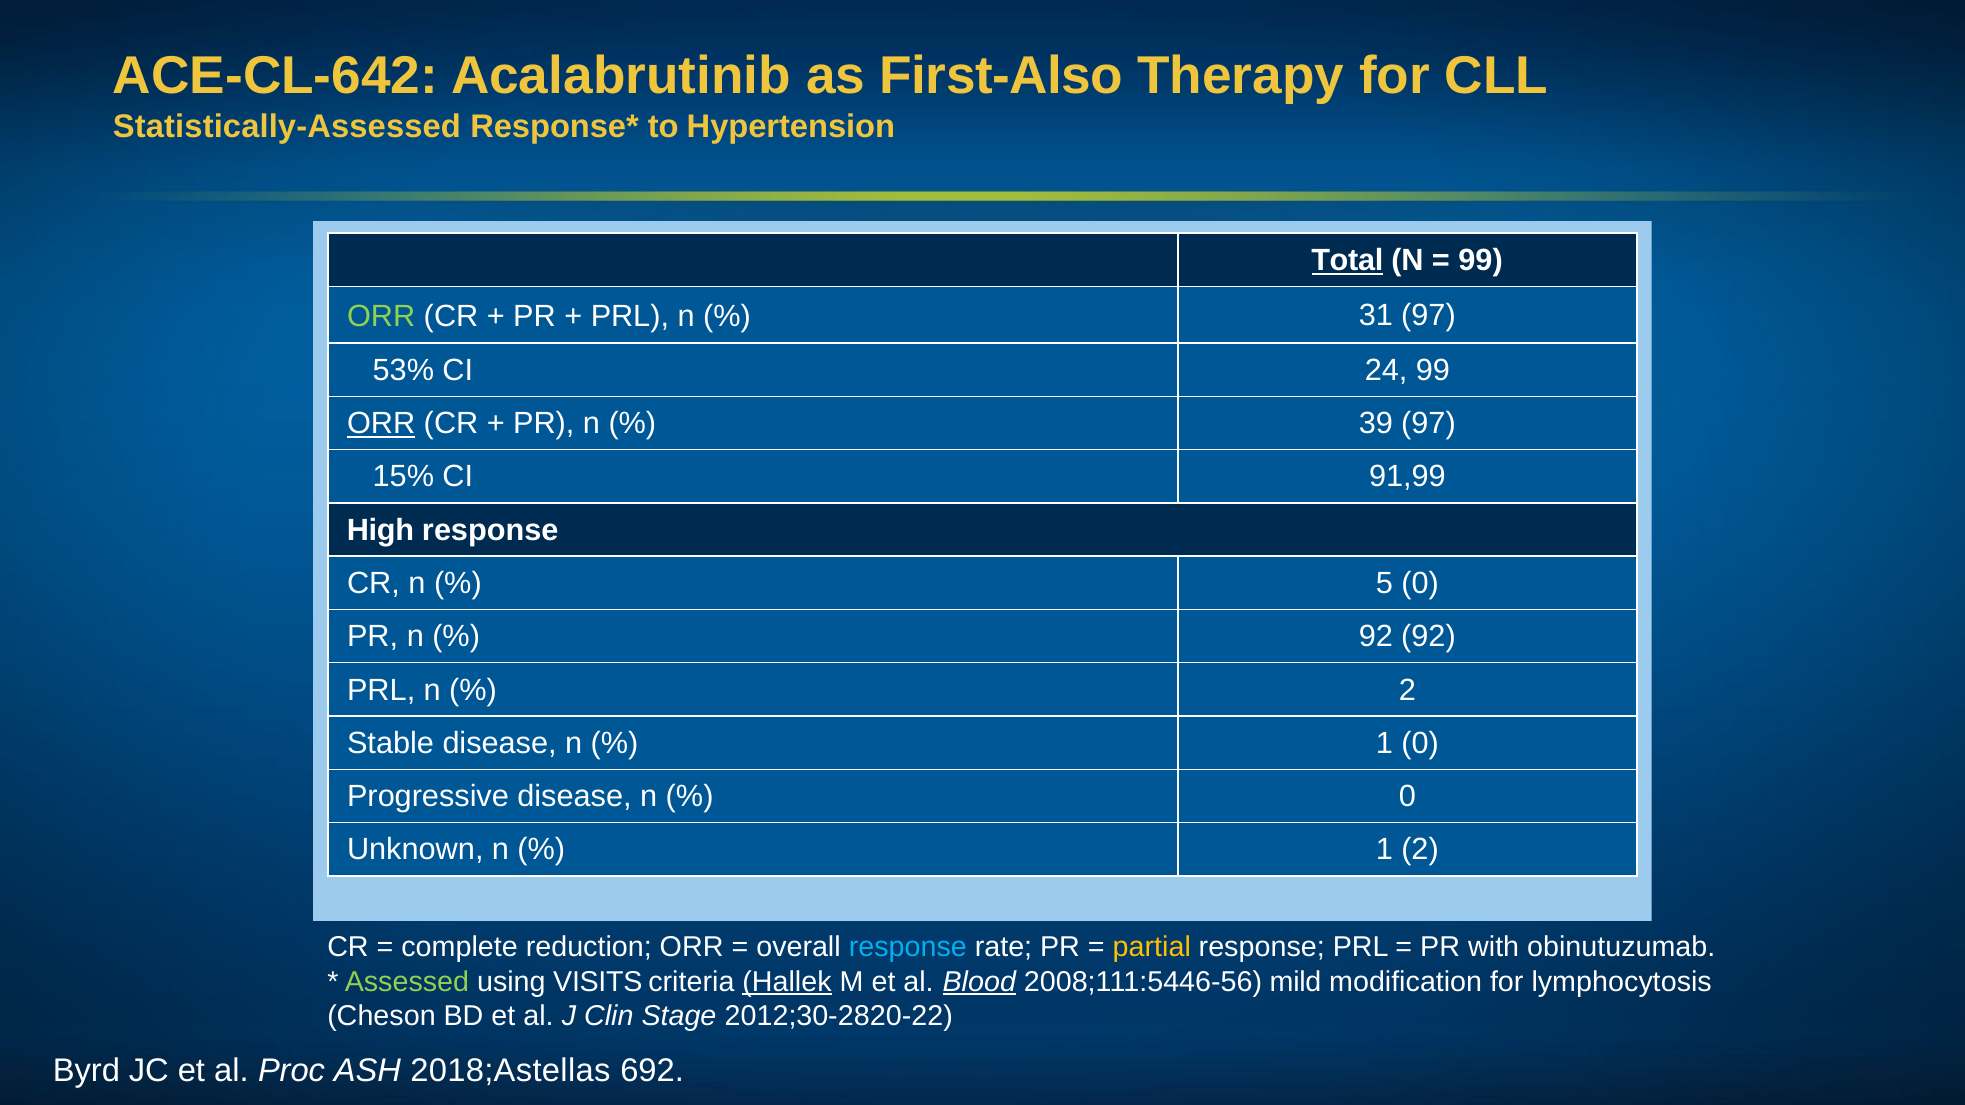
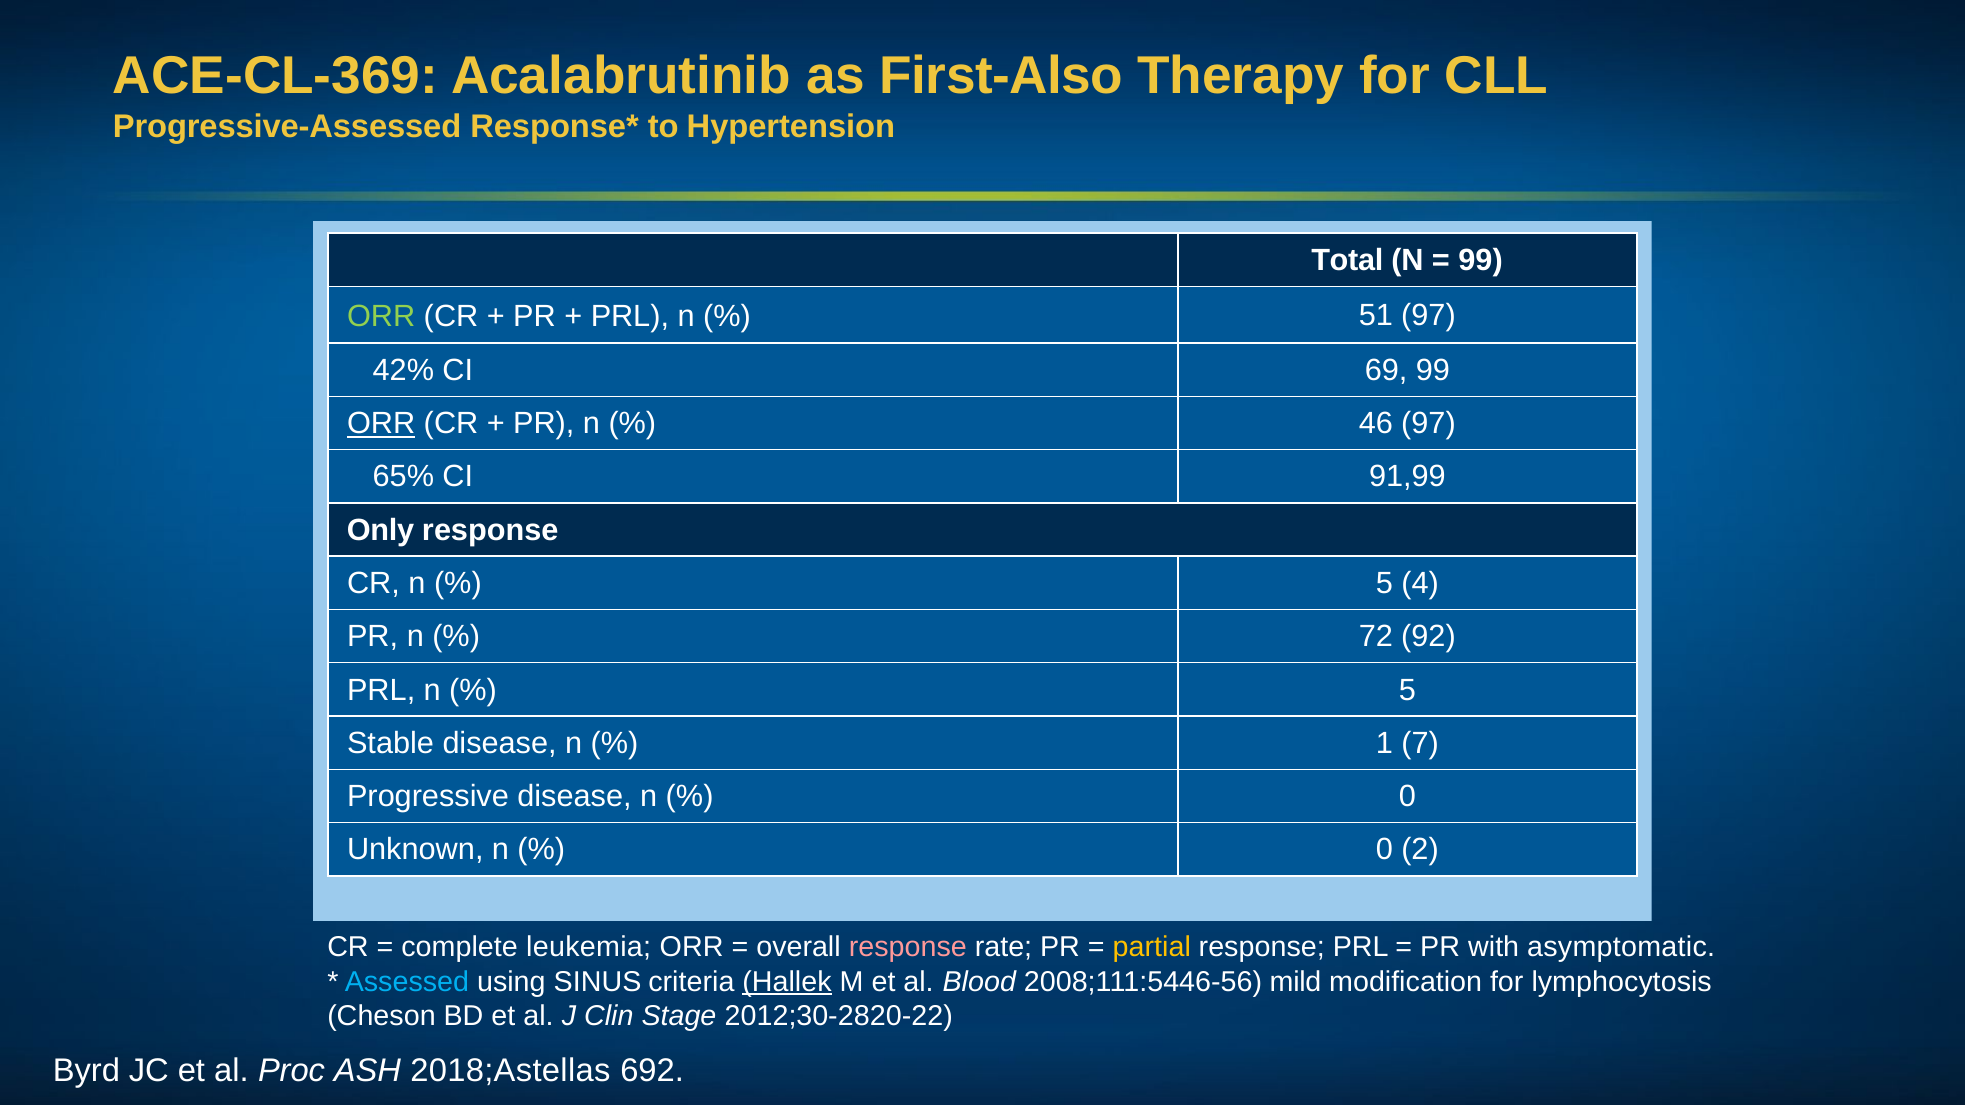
ACE-CL-642: ACE-CL-642 -> ACE-CL-369
Statistically-Assessed: Statistically-Assessed -> Progressive-Assessed
Total underline: present -> none
31: 31 -> 51
53%: 53% -> 42%
24: 24 -> 69
39: 39 -> 46
15%: 15% -> 65%
High: High -> Only
5 0: 0 -> 4
92 at (1376, 637): 92 -> 72
2 at (1407, 690): 2 -> 5
1 0: 0 -> 7
1 at (1384, 850): 1 -> 0
reduction: reduction -> leukemia
response at (908, 948) colour: light blue -> pink
obinutuzumab: obinutuzumab -> asymptomatic
Assessed colour: light green -> light blue
VISITS: VISITS -> SINUS
Blood underline: present -> none
